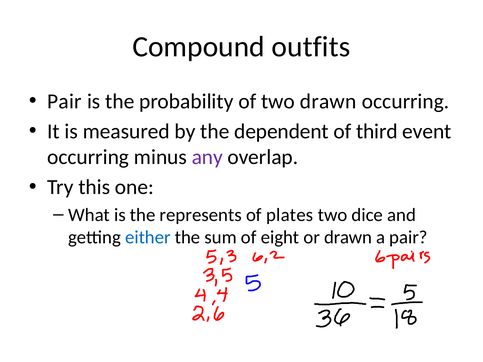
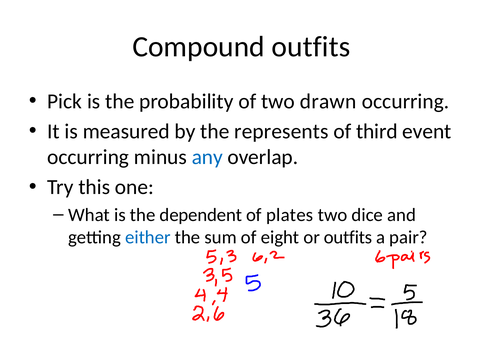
Pair at (65, 101): Pair -> Pick
dependent: dependent -> represents
any colour: purple -> blue
represents: represents -> dependent
or drawn: drawn -> outfits
